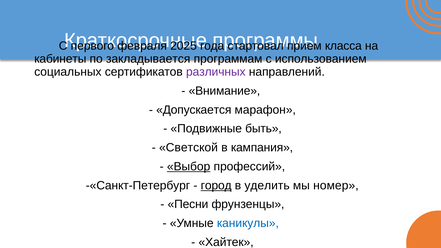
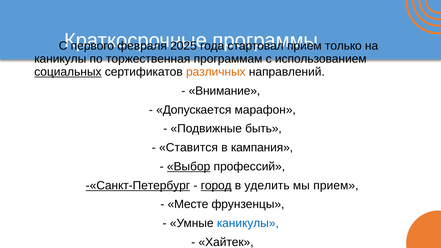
класса: класса -> только
кабинеты at (60, 59): кабинеты -> каникулы
закладывается: закладывается -> торжественная
социальных underline: none -> present
различных colour: purple -> orange
Светской: Светской -> Ставится
-«Санкт-Петербург underline: none -> present
мы номер: номер -> прием
Песни: Песни -> Месте
